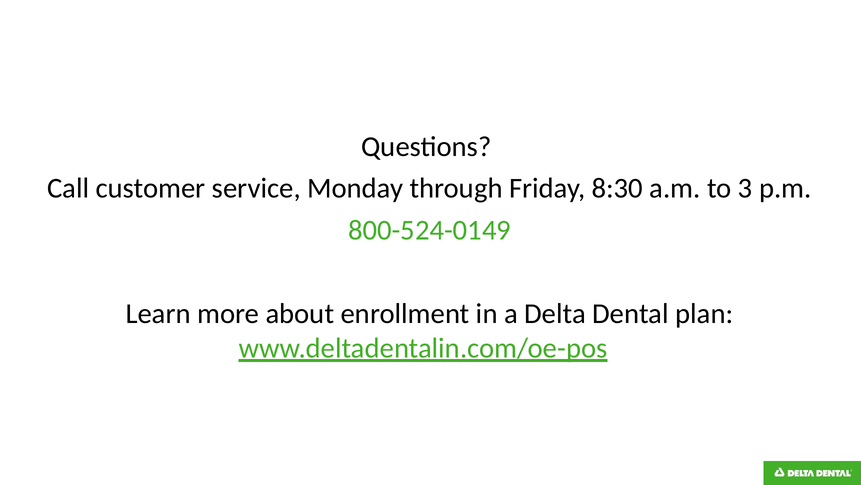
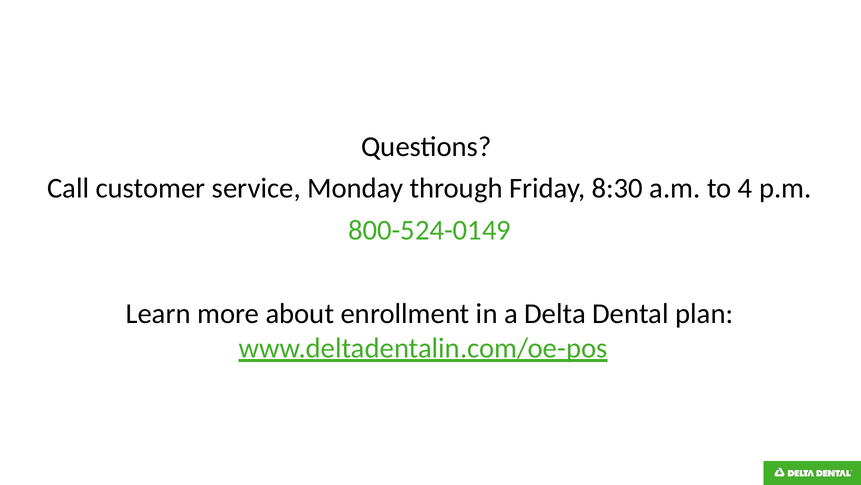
3: 3 -> 4
